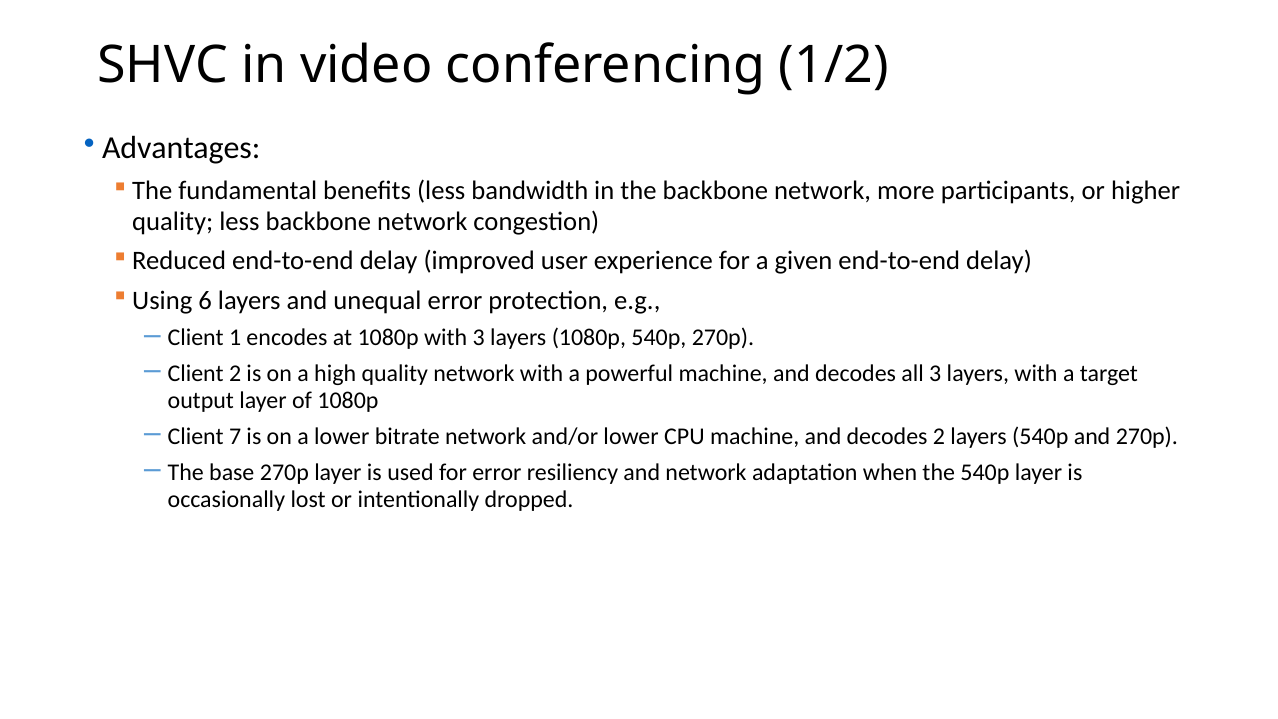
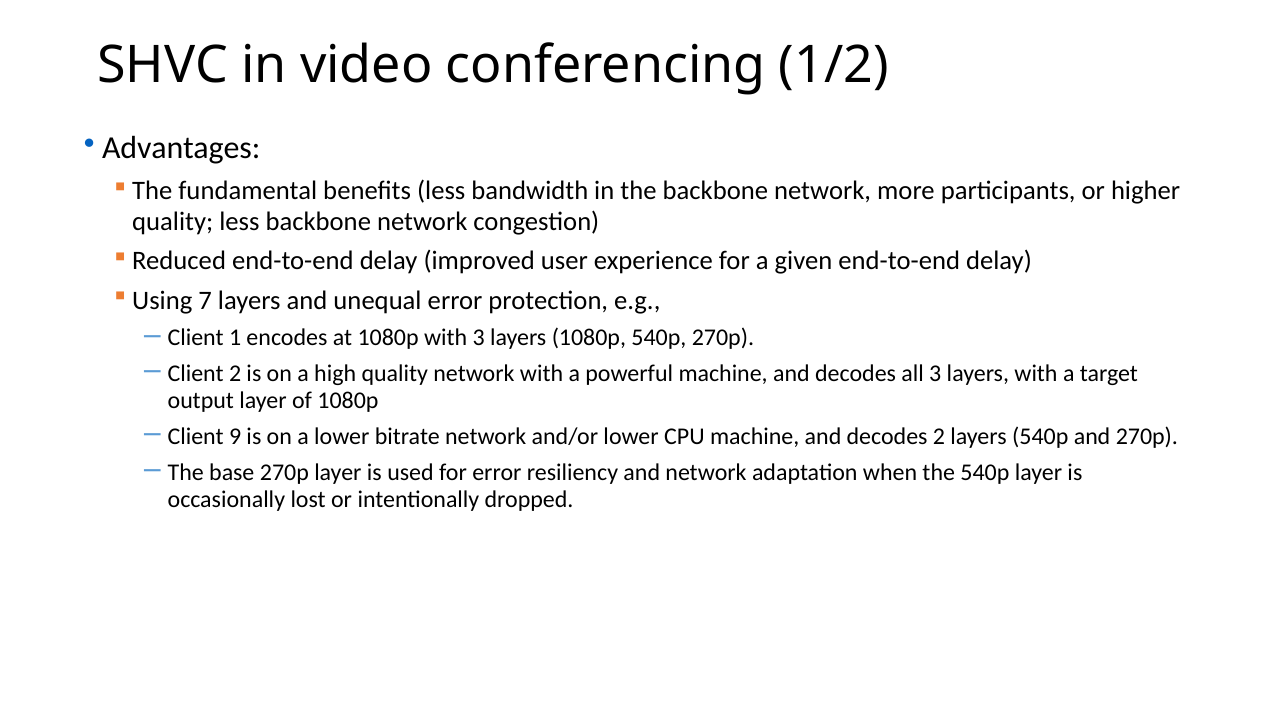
6: 6 -> 7
7: 7 -> 9
